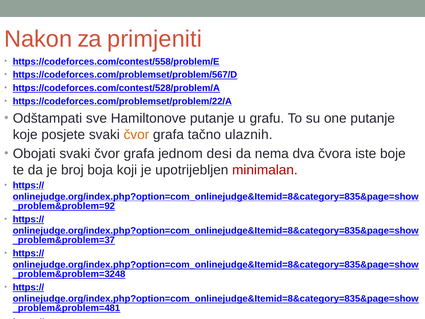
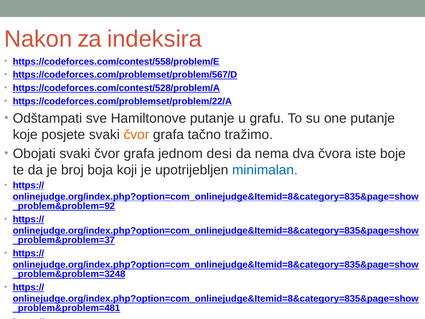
primjeniti: primjeniti -> indeksira
ulaznih: ulaznih -> tražimo
minimalan colour: red -> blue
